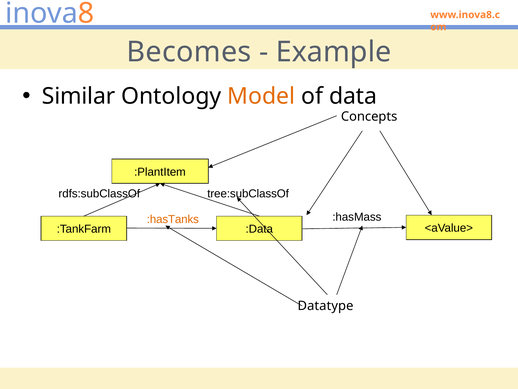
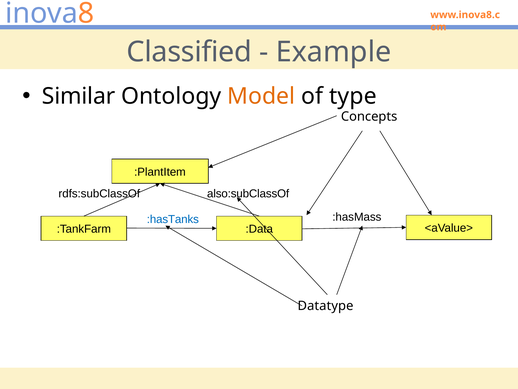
Becomes: Becomes -> Classified
data: data -> type
tree:subClassOf: tree:subClassOf -> also:subClassOf
:hasTanks colour: orange -> blue
